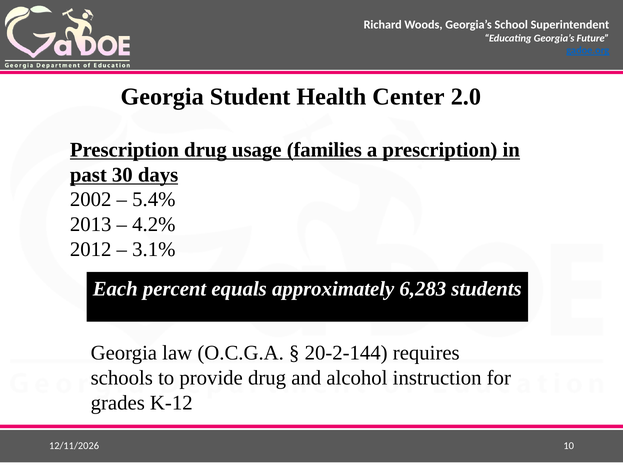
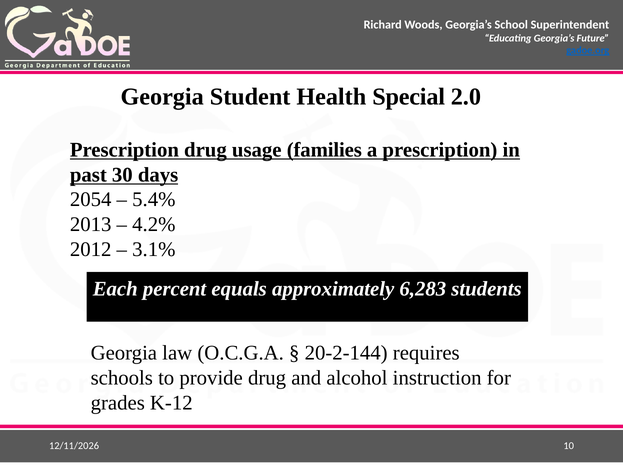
Center: Center -> Special
2002: 2002 -> 2054
